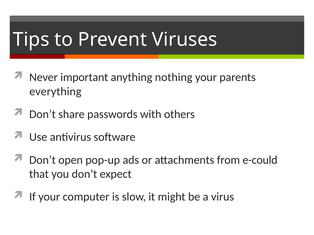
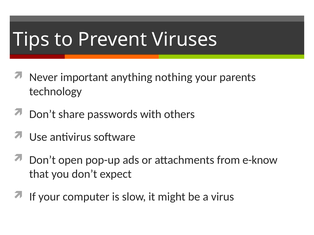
everything: everything -> technology
e-could: e-could -> e-know
